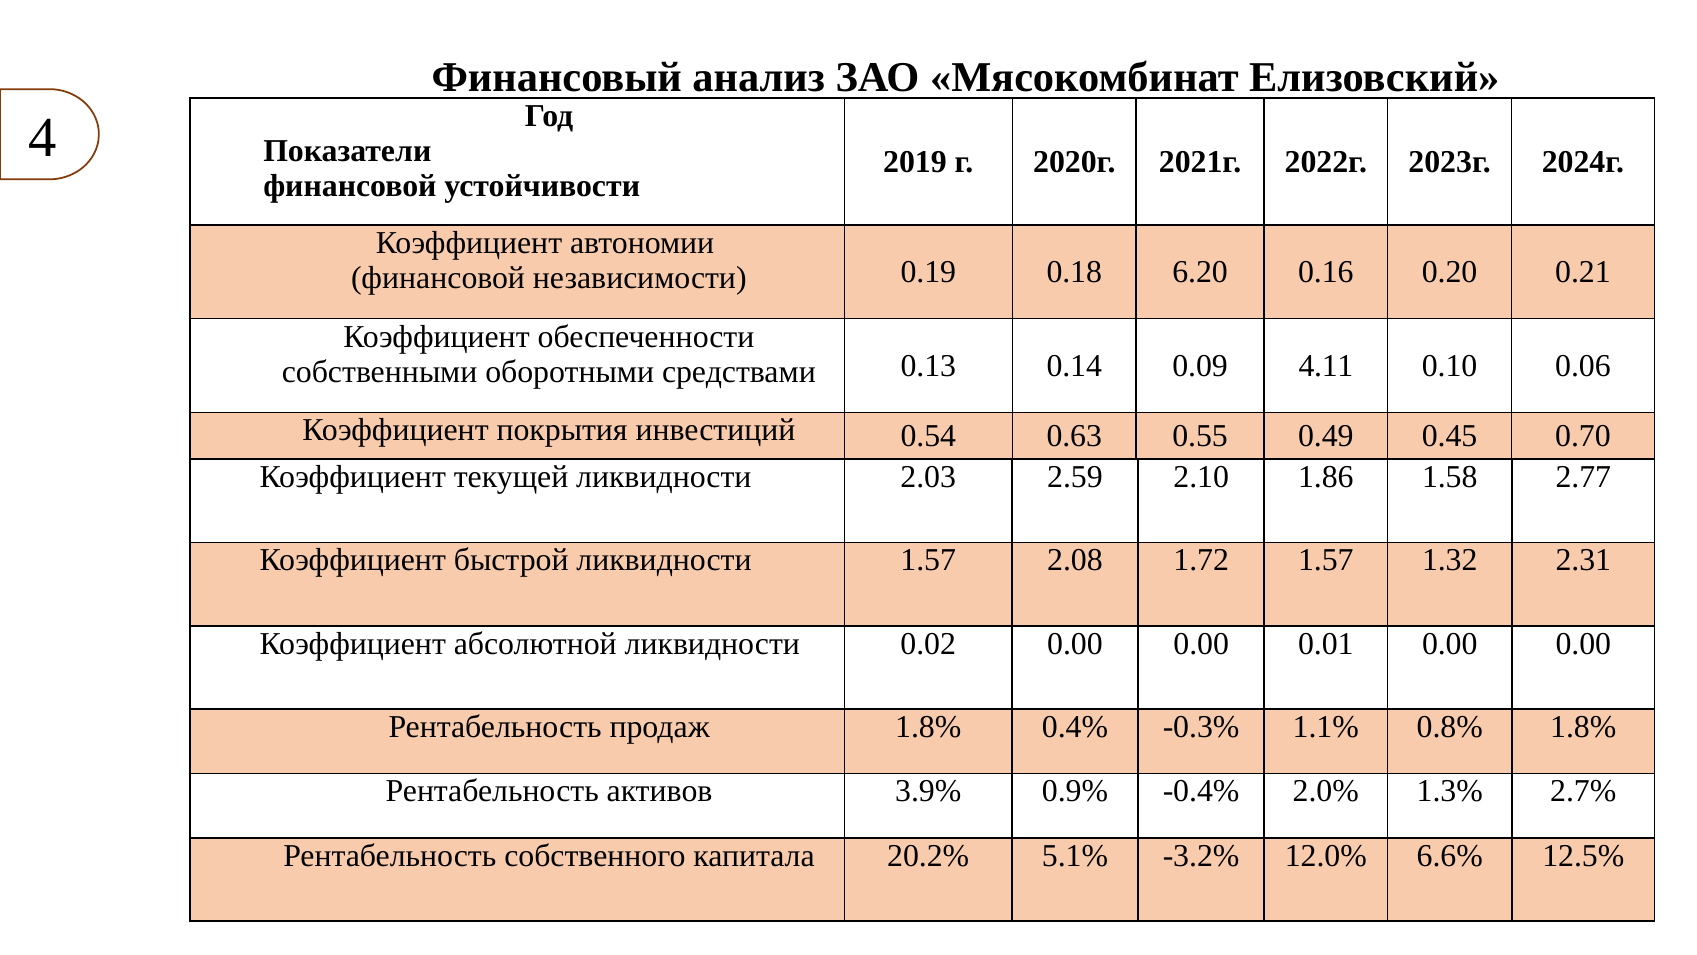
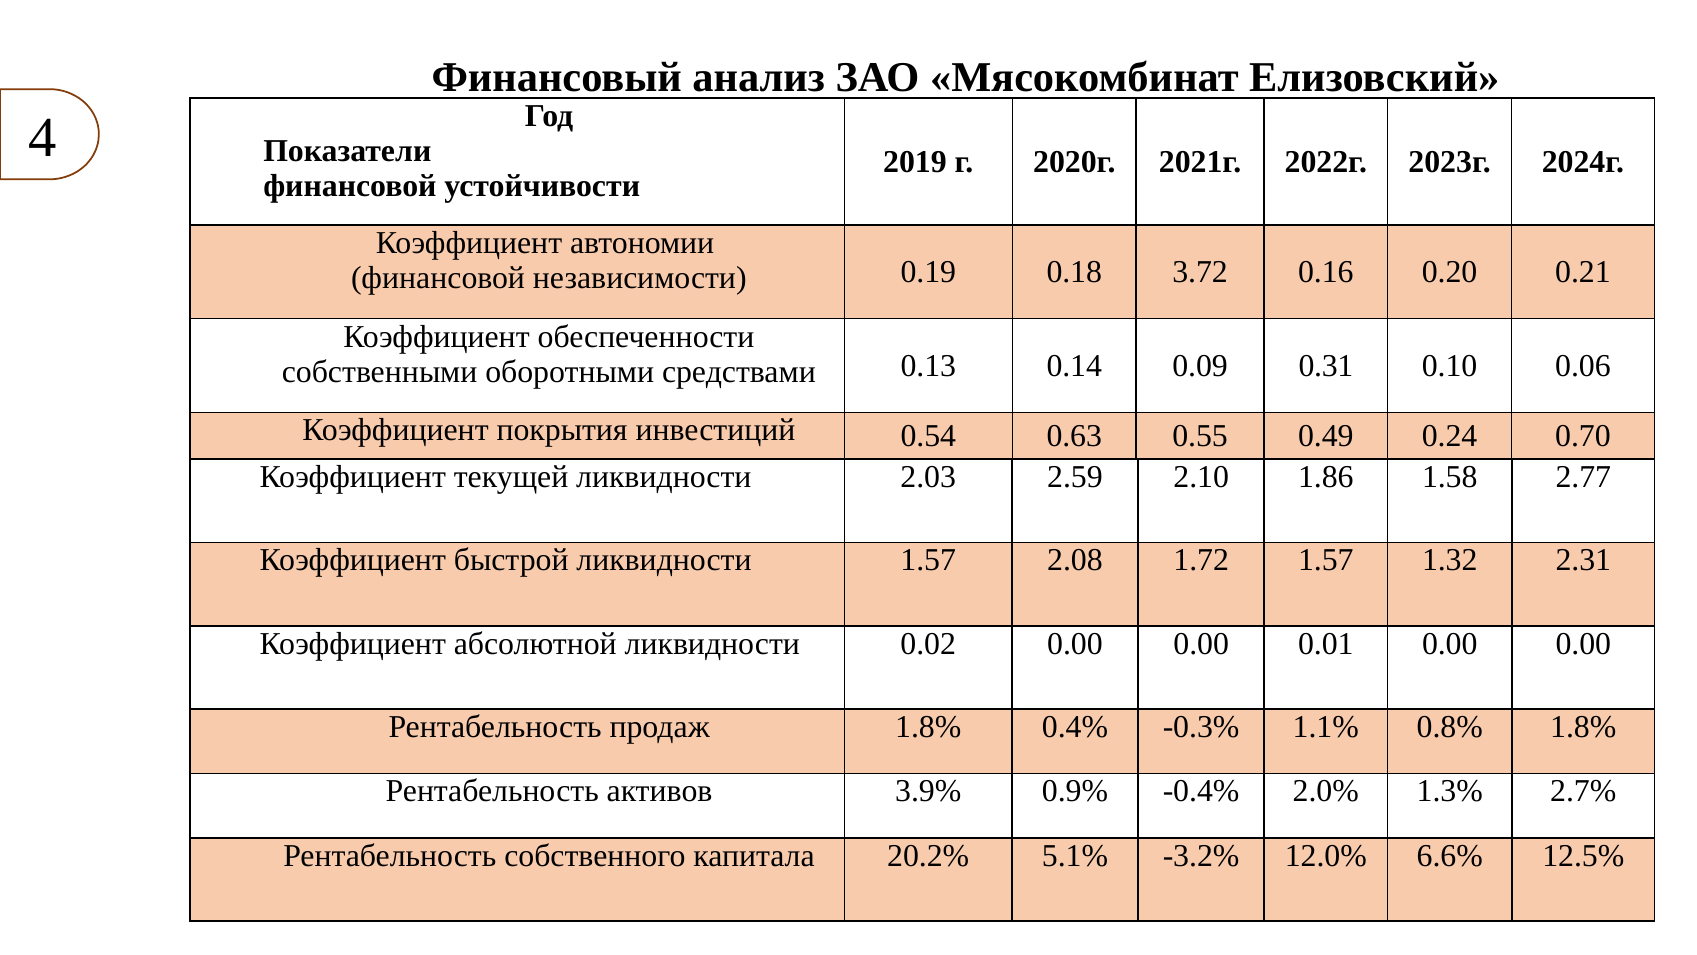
6.20: 6.20 -> 3.72
4.11: 4.11 -> 0.31
0.45: 0.45 -> 0.24
